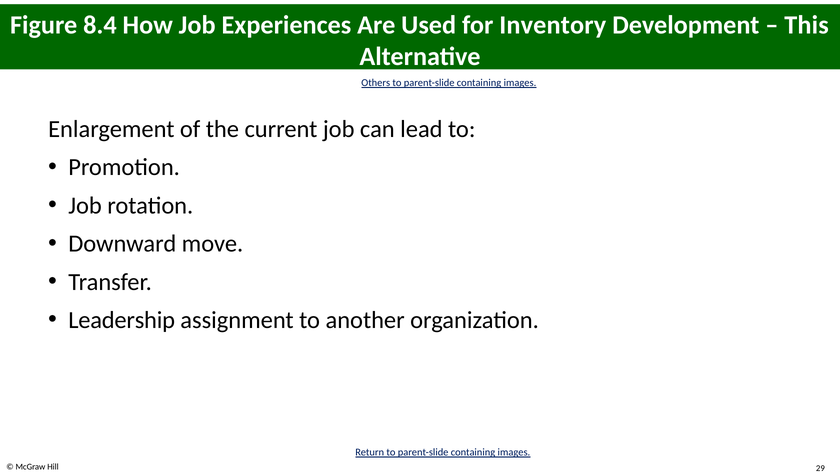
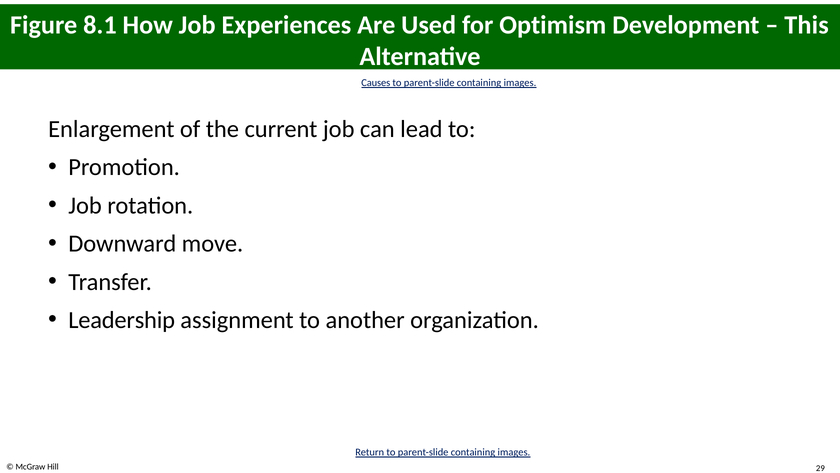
8.4: 8.4 -> 8.1
Inventory: Inventory -> Optimism
Others: Others -> Causes
